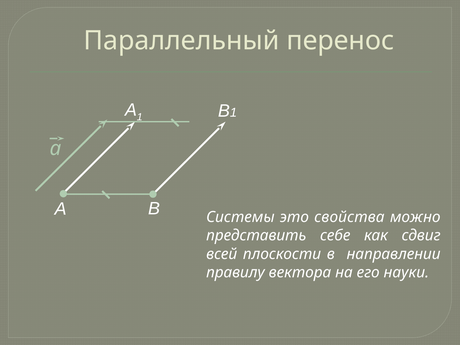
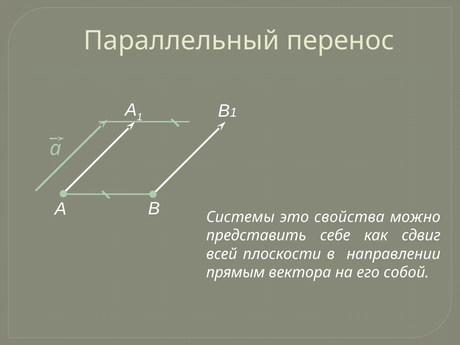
правилу: правилу -> прямым
науки: науки -> собой
